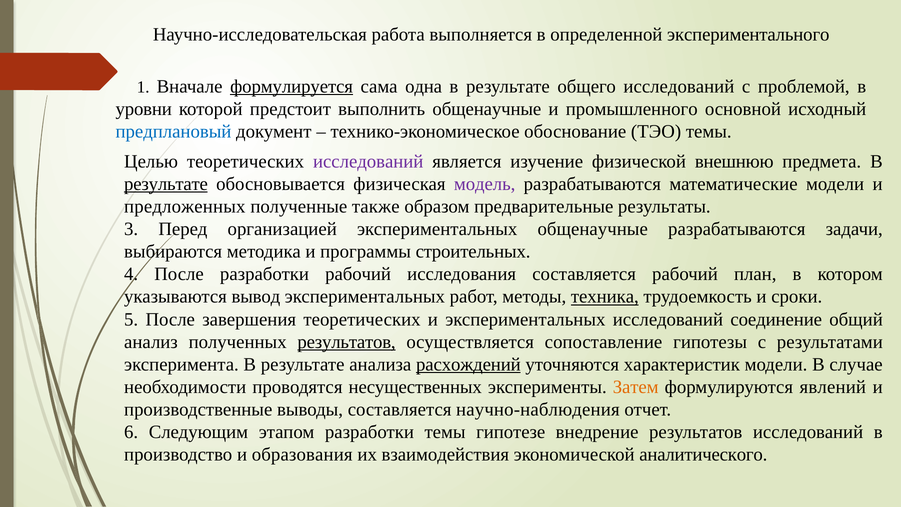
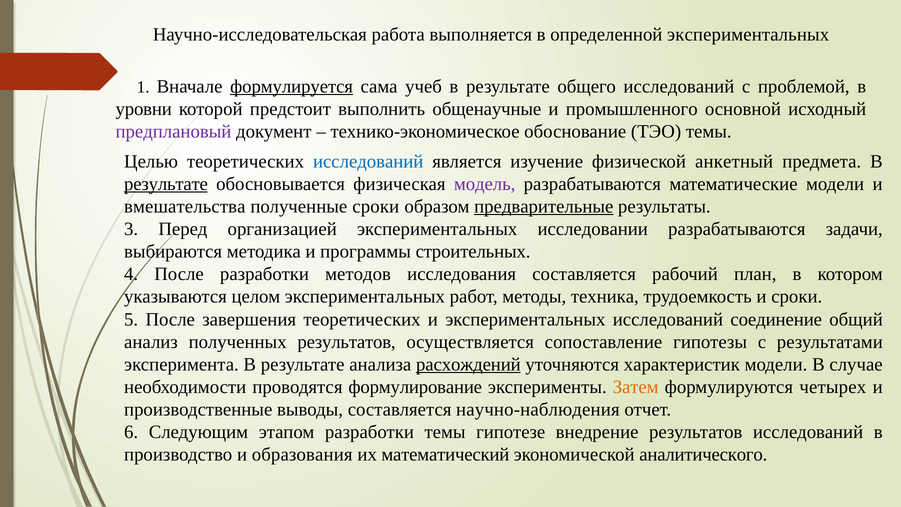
определенной экспериментального: экспериментального -> экспериментальных
одна: одна -> учеб
предплановый colour: blue -> purple
исследований at (368, 161) colour: purple -> blue
внешнюю: внешнюю -> анкетный
предложенных: предложенных -> вмешательства
полученные также: также -> сроки
предварительные underline: none -> present
экспериментальных общенаучные: общенаучные -> исследовании
разработки рабочий: рабочий -> методов
вывод: вывод -> целом
техника underline: present -> none
результатов at (347, 342) underline: present -> none
несущественных: несущественных -> формулирование
явлений: явлений -> четырех
взаимодействия: взаимодействия -> математический
